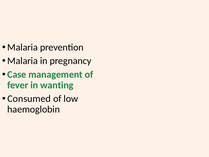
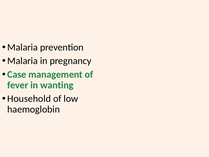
Consumed: Consumed -> Household
